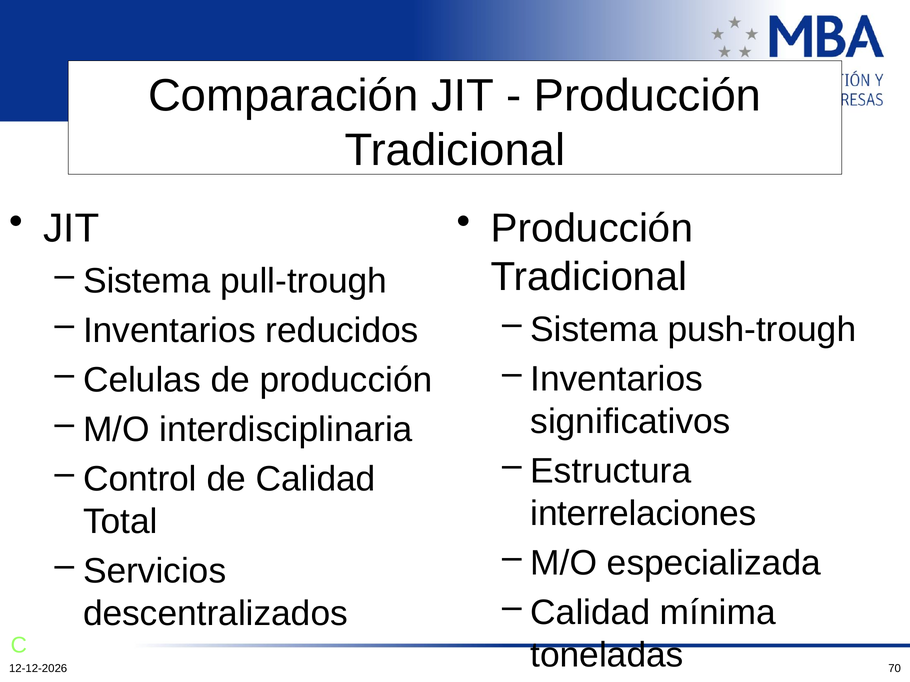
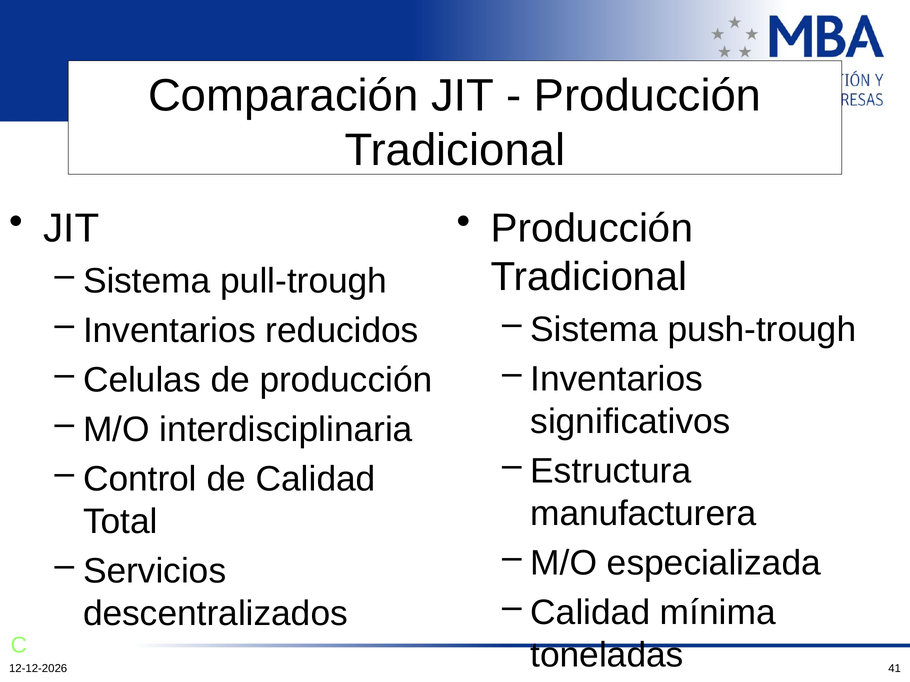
interrelaciones: interrelaciones -> manufacturera
70: 70 -> 41
